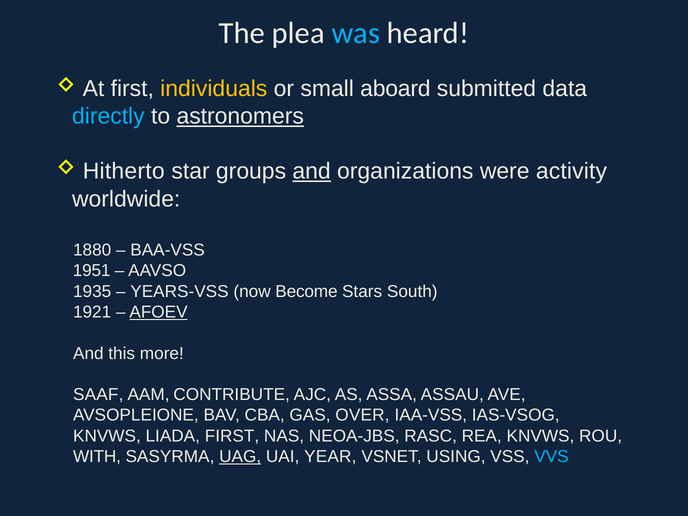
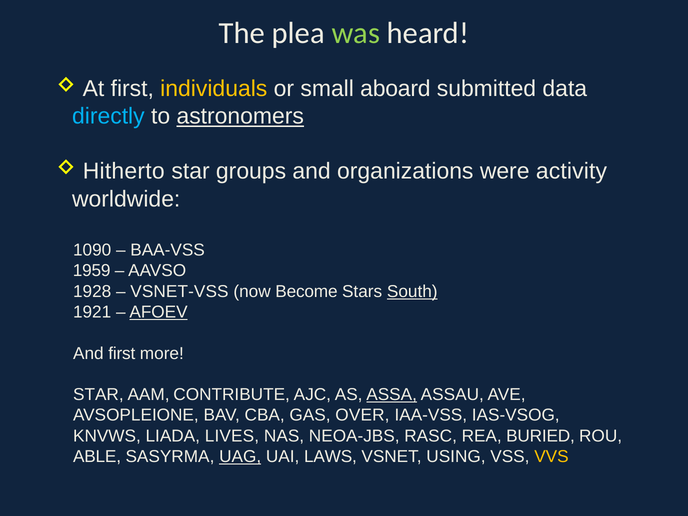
was colour: light blue -> light green
and at (312, 171) underline: present -> none
1880: 1880 -> 1090
1951: 1951 -> 1959
1935: 1935 -> 1928
YEARS-VSS: YEARS-VSS -> VSNET-VSS
South underline: none -> present
And this: this -> first
SAAF at (98, 395): SAAF -> STAR
ASSA underline: none -> present
LIADA FIRST: FIRST -> LIVES
REA KNVWS: KNVWS -> BURIED
WITH: WITH -> ABLE
YEAR: YEAR -> LAWS
VVS colour: light blue -> yellow
